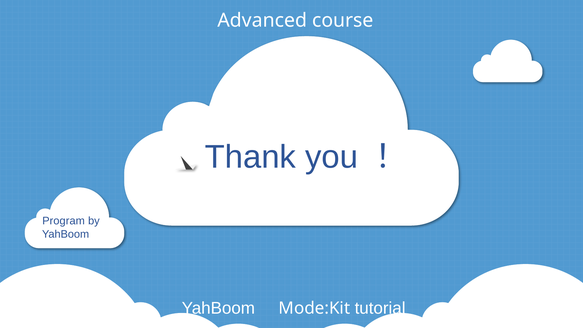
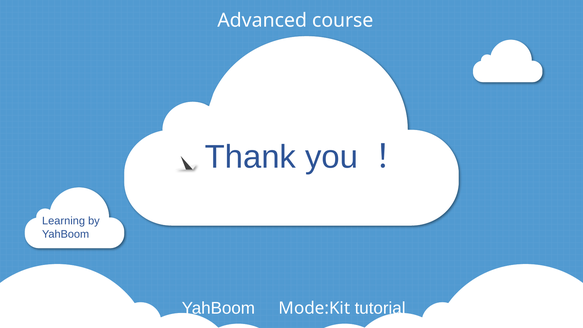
Program: Program -> Learning
